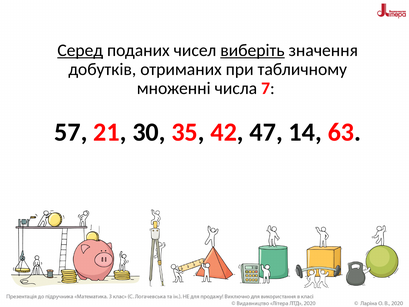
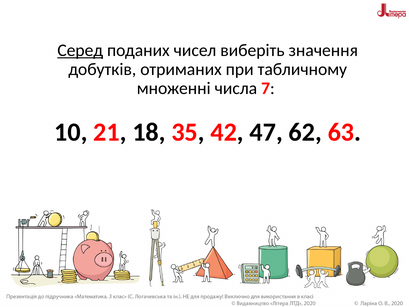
виберіть underline: present -> none
57: 57 -> 10
30: 30 -> 18
14: 14 -> 62
